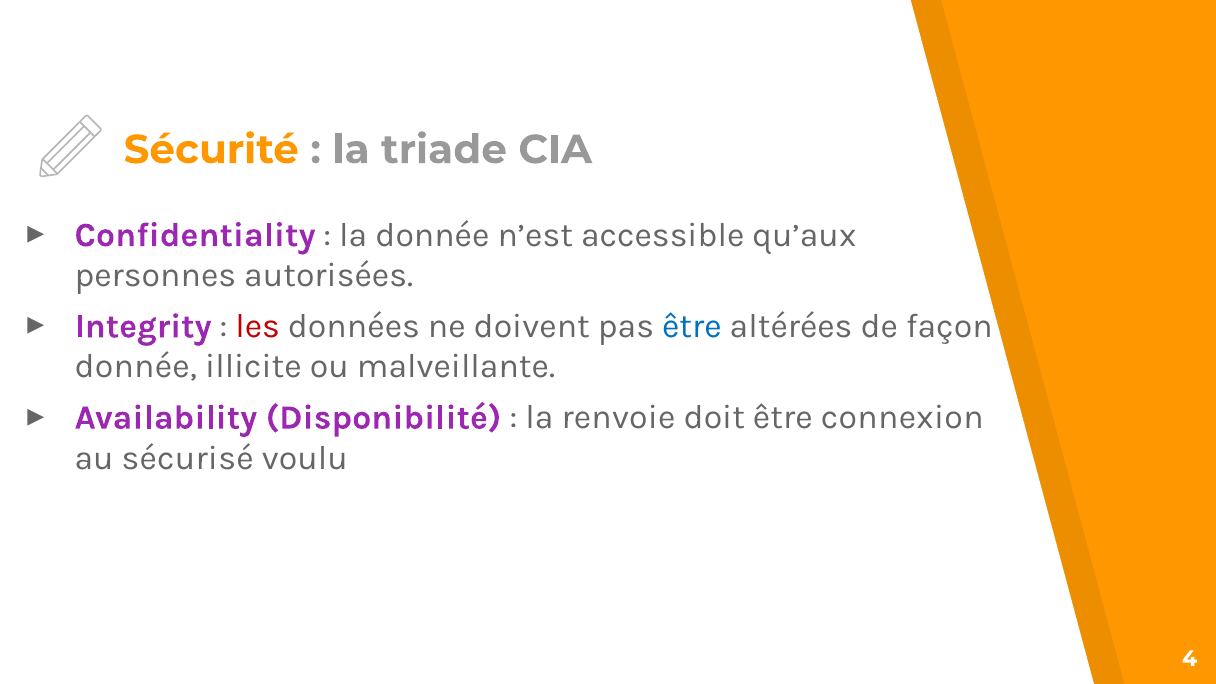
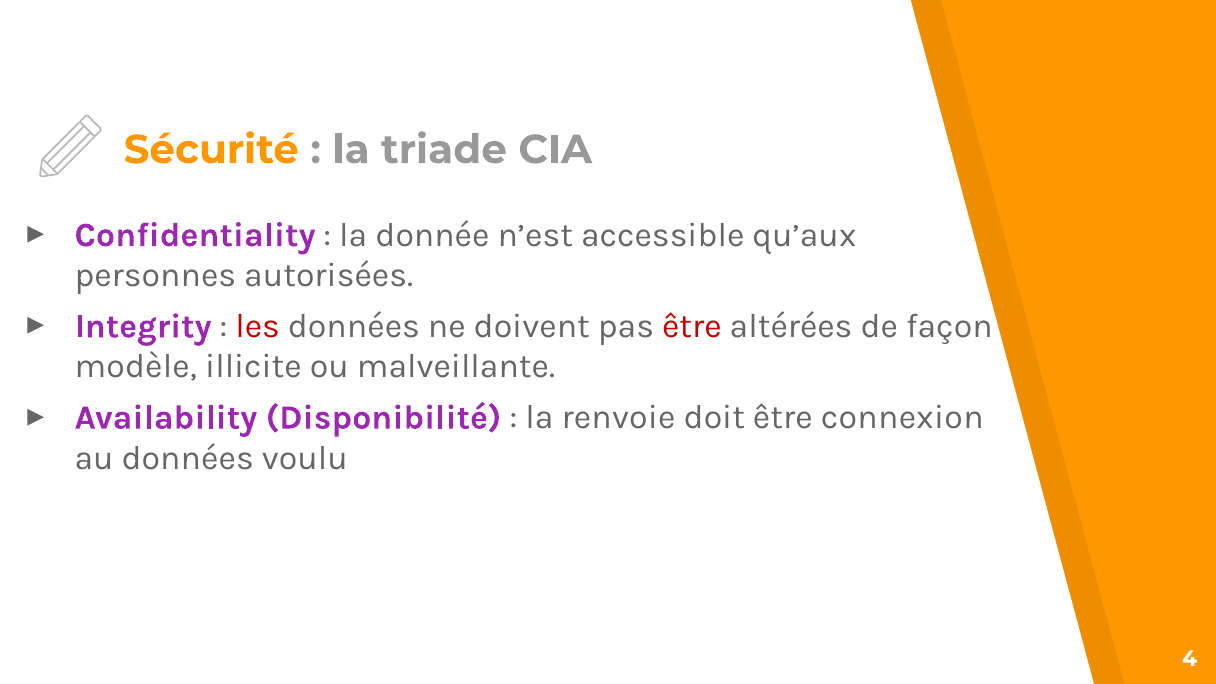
être at (692, 326) colour: blue -> red
donnée at (136, 367): donnée -> modèle
au sécurisé: sécurisé -> données
